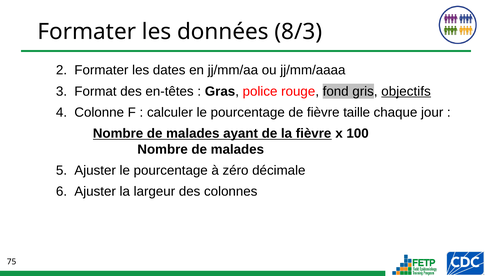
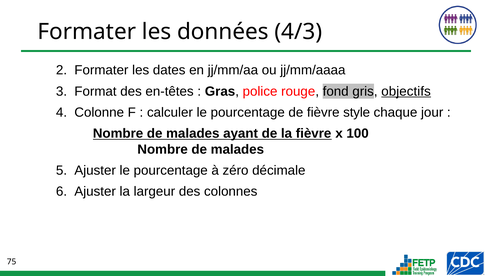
8/3: 8/3 -> 4/3
taille: taille -> style
